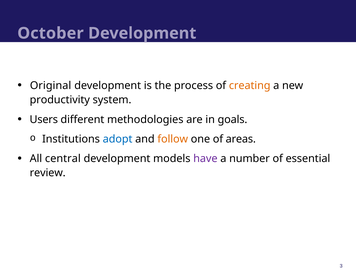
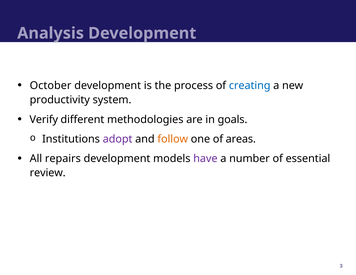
October: October -> Analysis
Original: Original -> October
creating colour: orange -> blue
Users: Users -> Verify
adopt colour: blue -> purple
central: central -> repairs
